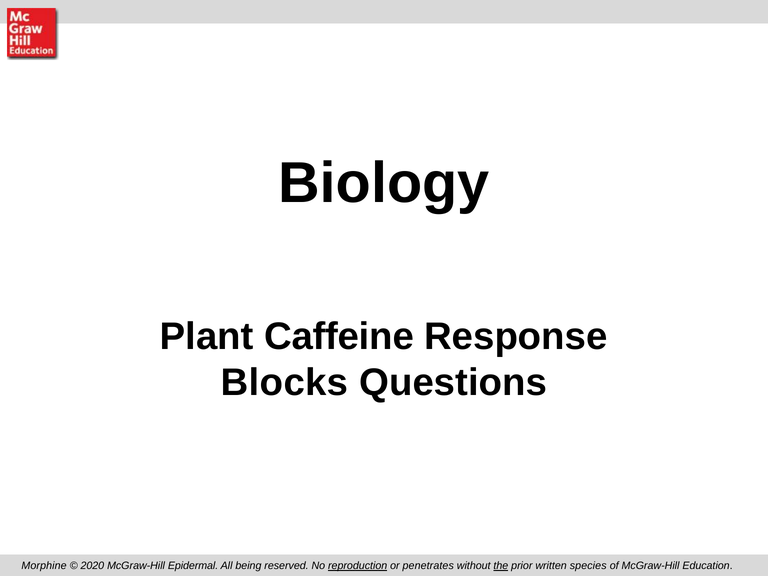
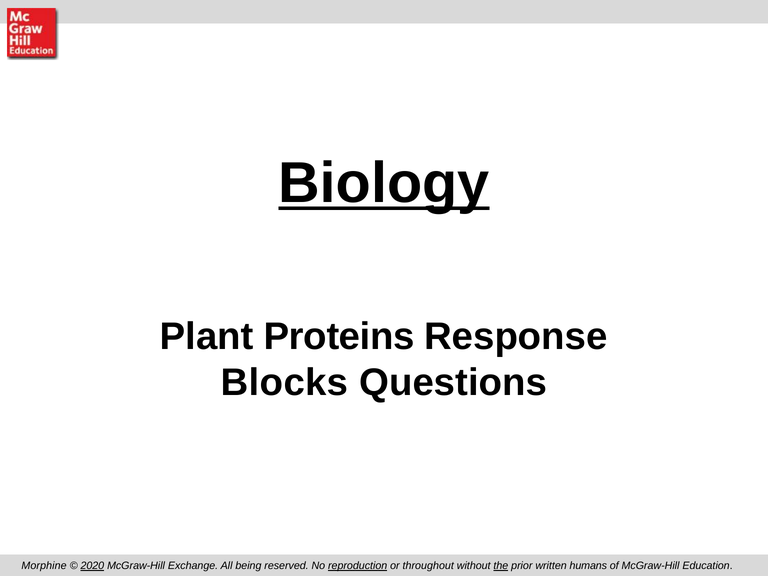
Biology underline: none -> present
Caffeine: Caffeine -> Proteins
2020 underline: none -> present
Epidermal: Epidermal -> Exchange
penetrates: penetrates -> throughout
species: species -> humans
